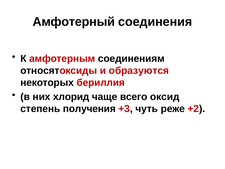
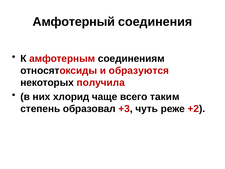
бериллия: бериллия -> получила
оксид: оксид -> таким
получения: получения -> образовал
